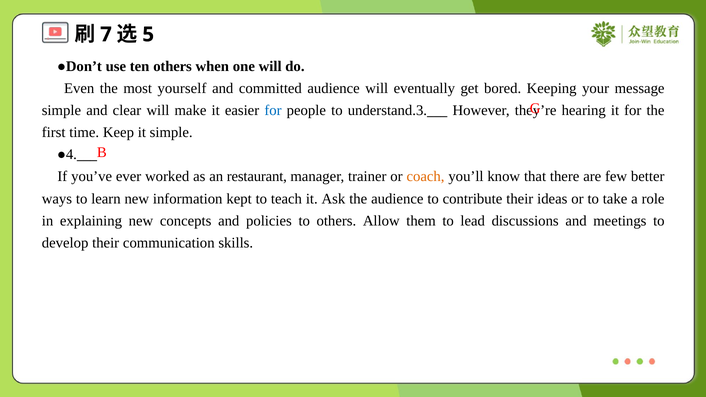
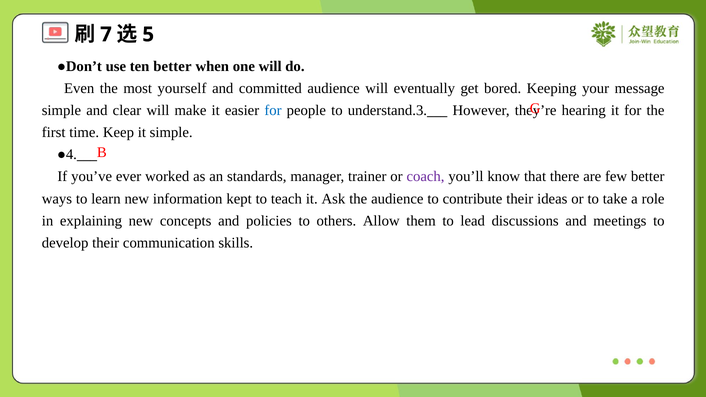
ten others: others -> better
restaurant: restaurant -> standards
coach colour: orange -> purple
